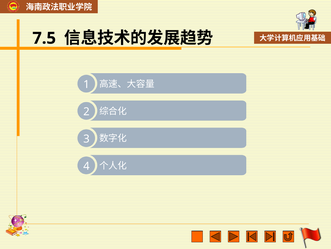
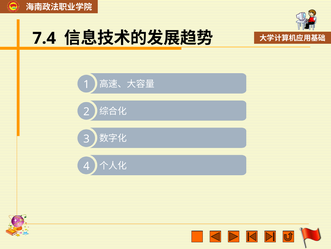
7.5: 7.5 -> 7.4
